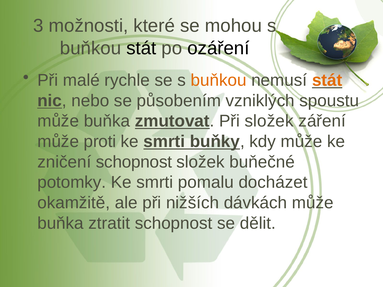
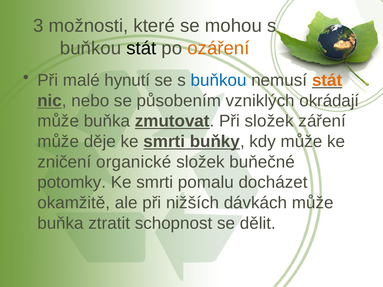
ozáření colour: black -> orange
rychle: rychle -> hynutí
buňkou at (219, 80) colour: orange -> blue
spoustu: spoustu -> okrádají
proti: proti -> děje
zničení schopnost: schopnost -> organické
